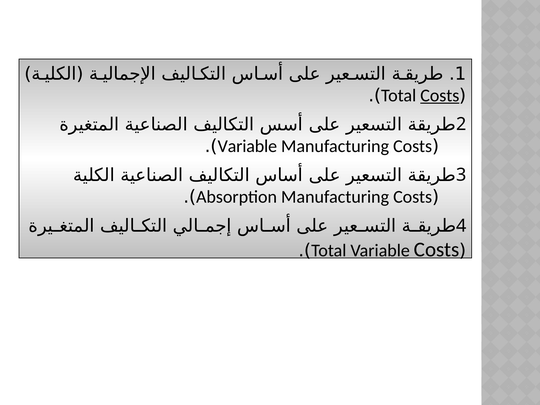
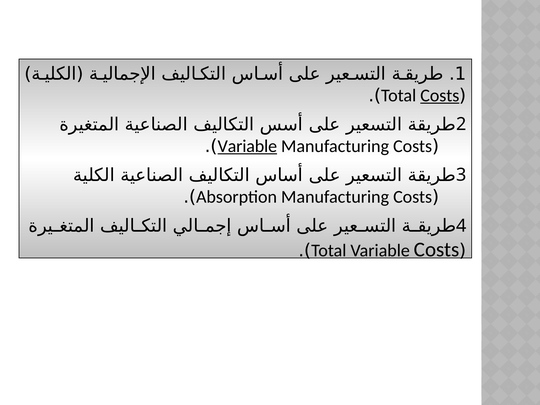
Variable at (247, 146) underline: none -> present
